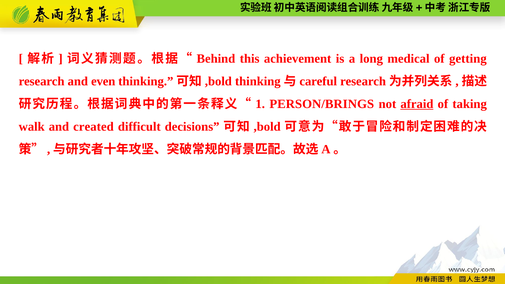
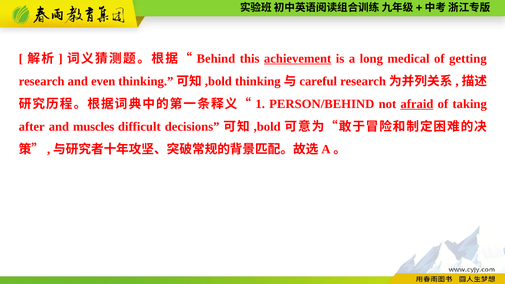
achievement underline: none -> present
PERSON/BRINGS: PERSON/BRINGS -> PERSON/BEHIND
walk: walk -> after
created: created -> muscles
